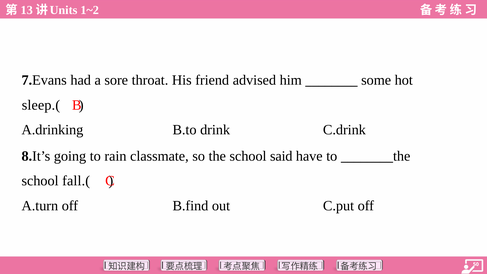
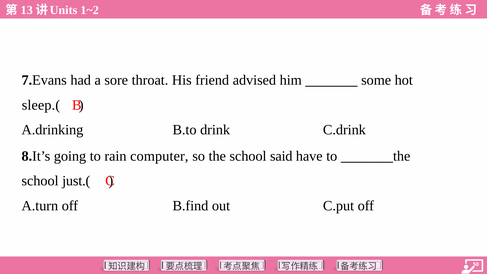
classmate: classmate -> computer
fall.(: fall.( -> just.(
